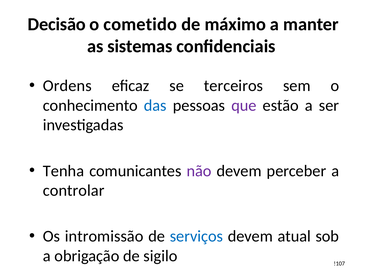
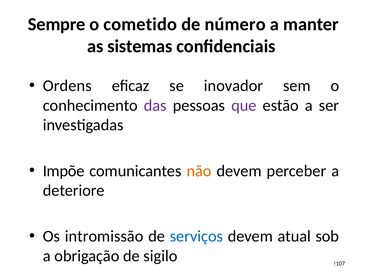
Decisão: Decisão -> Sempre
máximo: máximo -> número
terceiros: terceiros -> inovador
das colour: blue -> purple
Tenha: Tenha -> Impõe
não colour: purple -> orange
controlar: controlar -> deteriore
